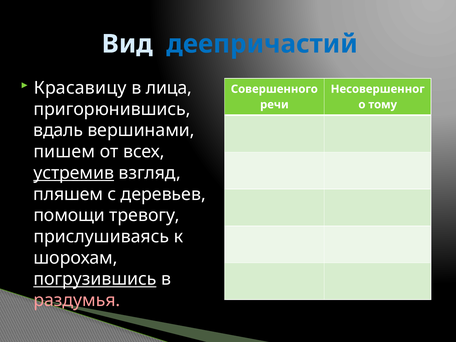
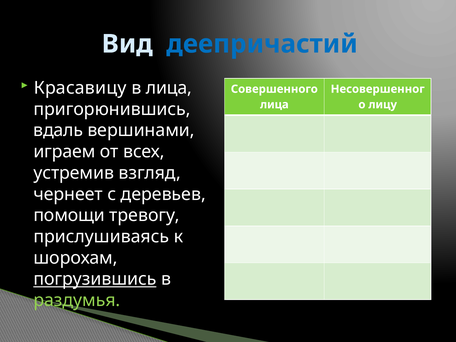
речи at (274, 105): речи -> лица
тому: тому -> лицу
пишем: пишем -> играем
устремив underline: present -> none
пляшем: пляшем -> чернеет
раздумья colour: pink -> light green
